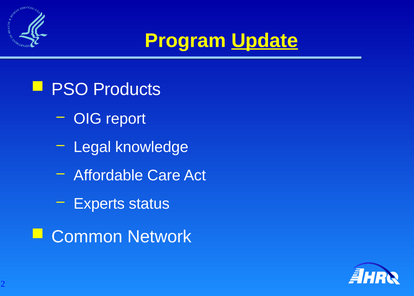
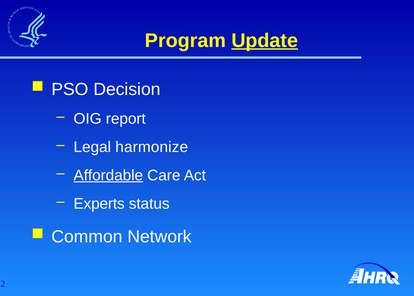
Products: Products -> Decision
knowledge: knowledge -> harmonize
Affordable underline: none -> present
